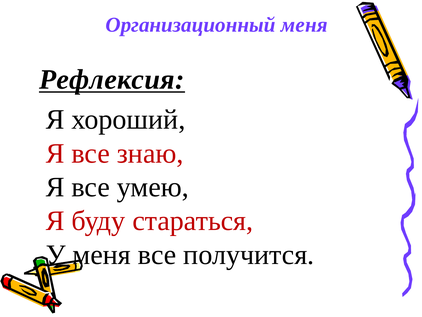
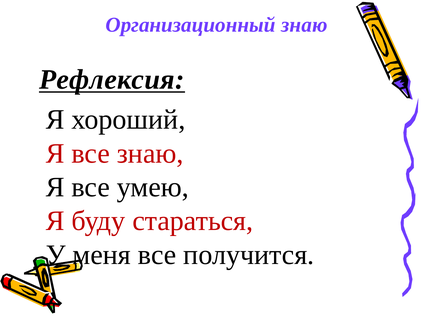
Организационный меня: меня -> знаю
